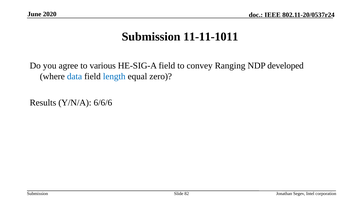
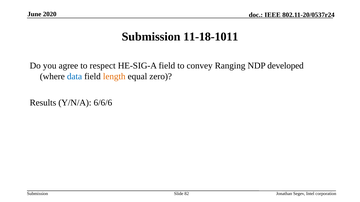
11-11-1011: 11-11-1011 -> 11-18-1011
various: various -> respect
length colour: blue -> orange
